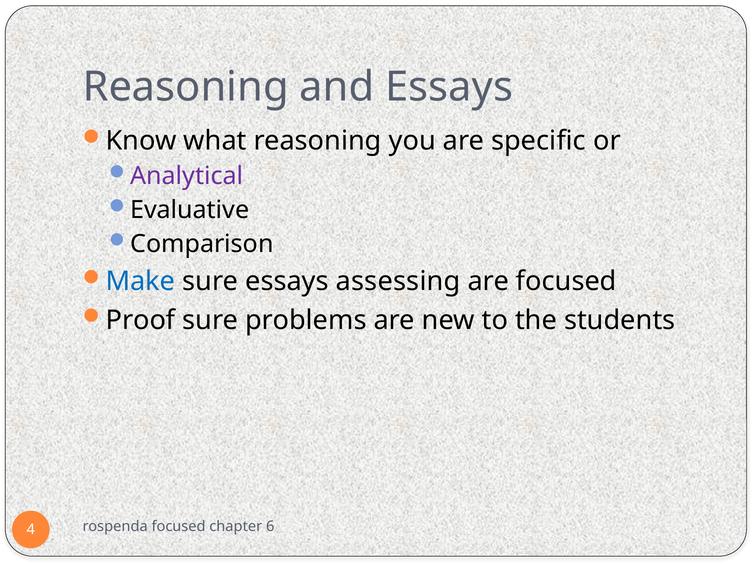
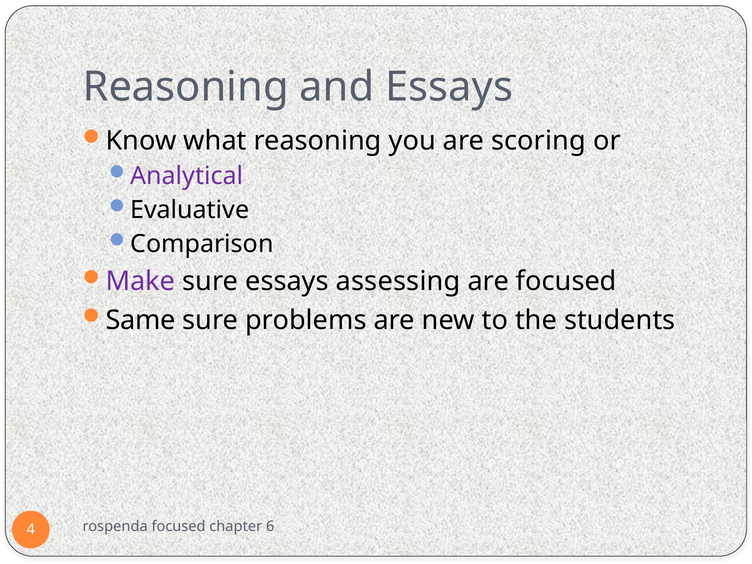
specific: specific -> scoring
Make colour: blue -> purple
Proof: Proof -> Same
